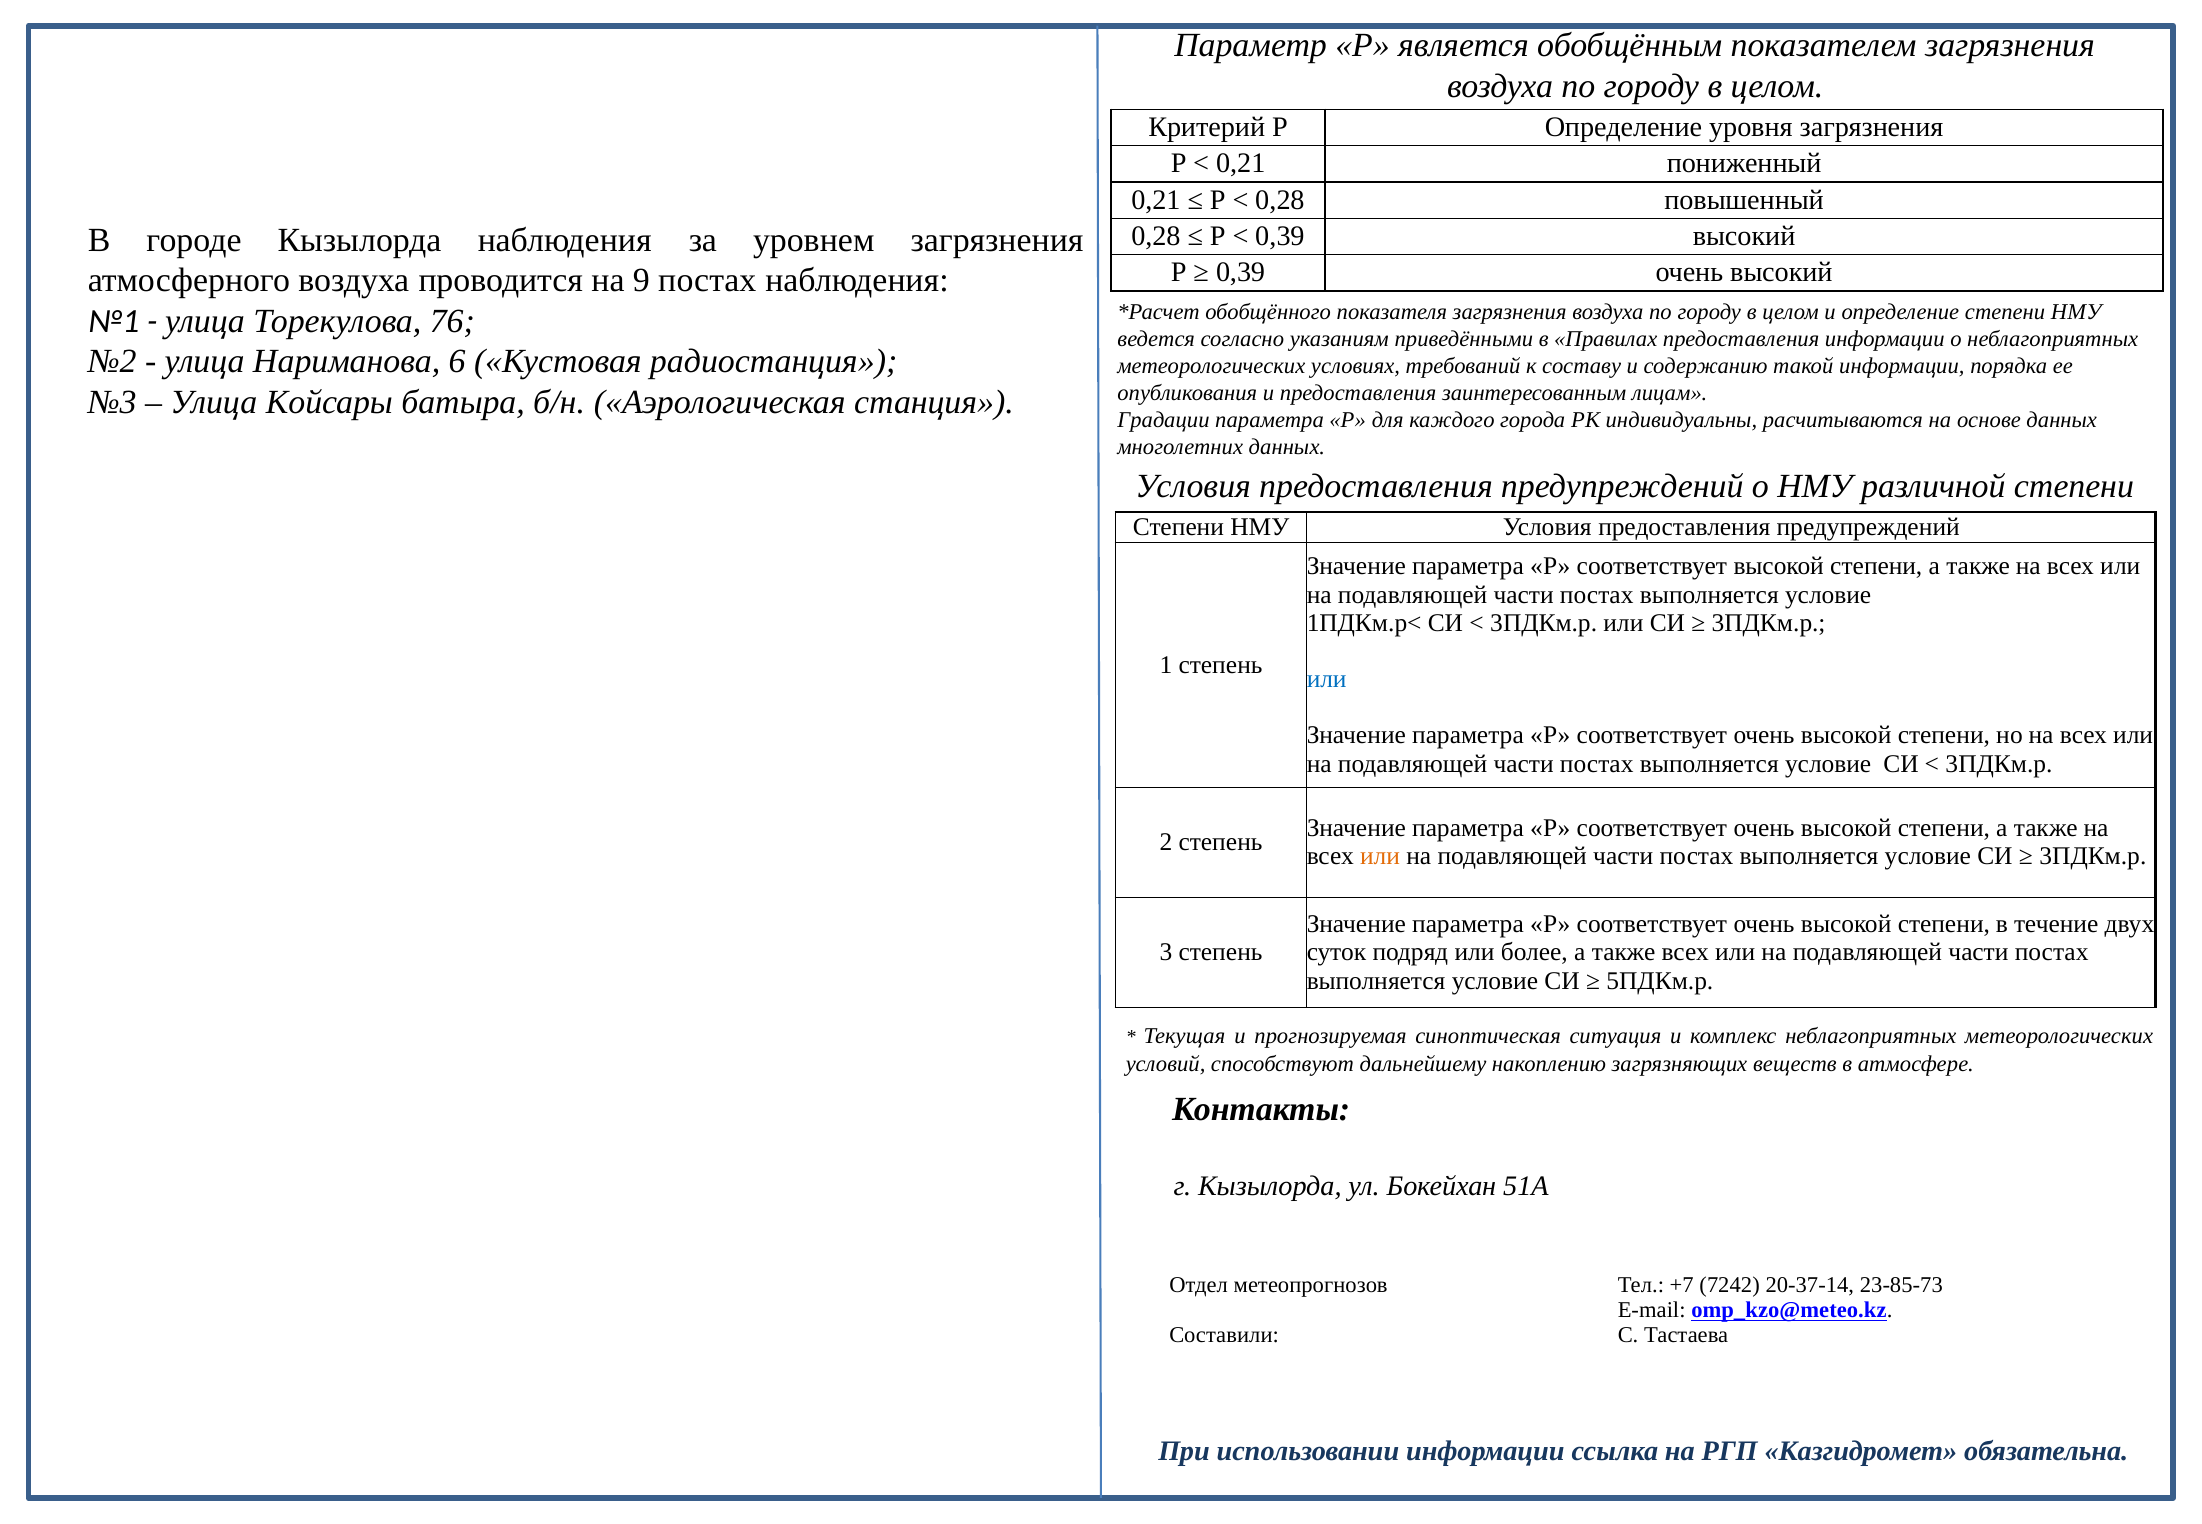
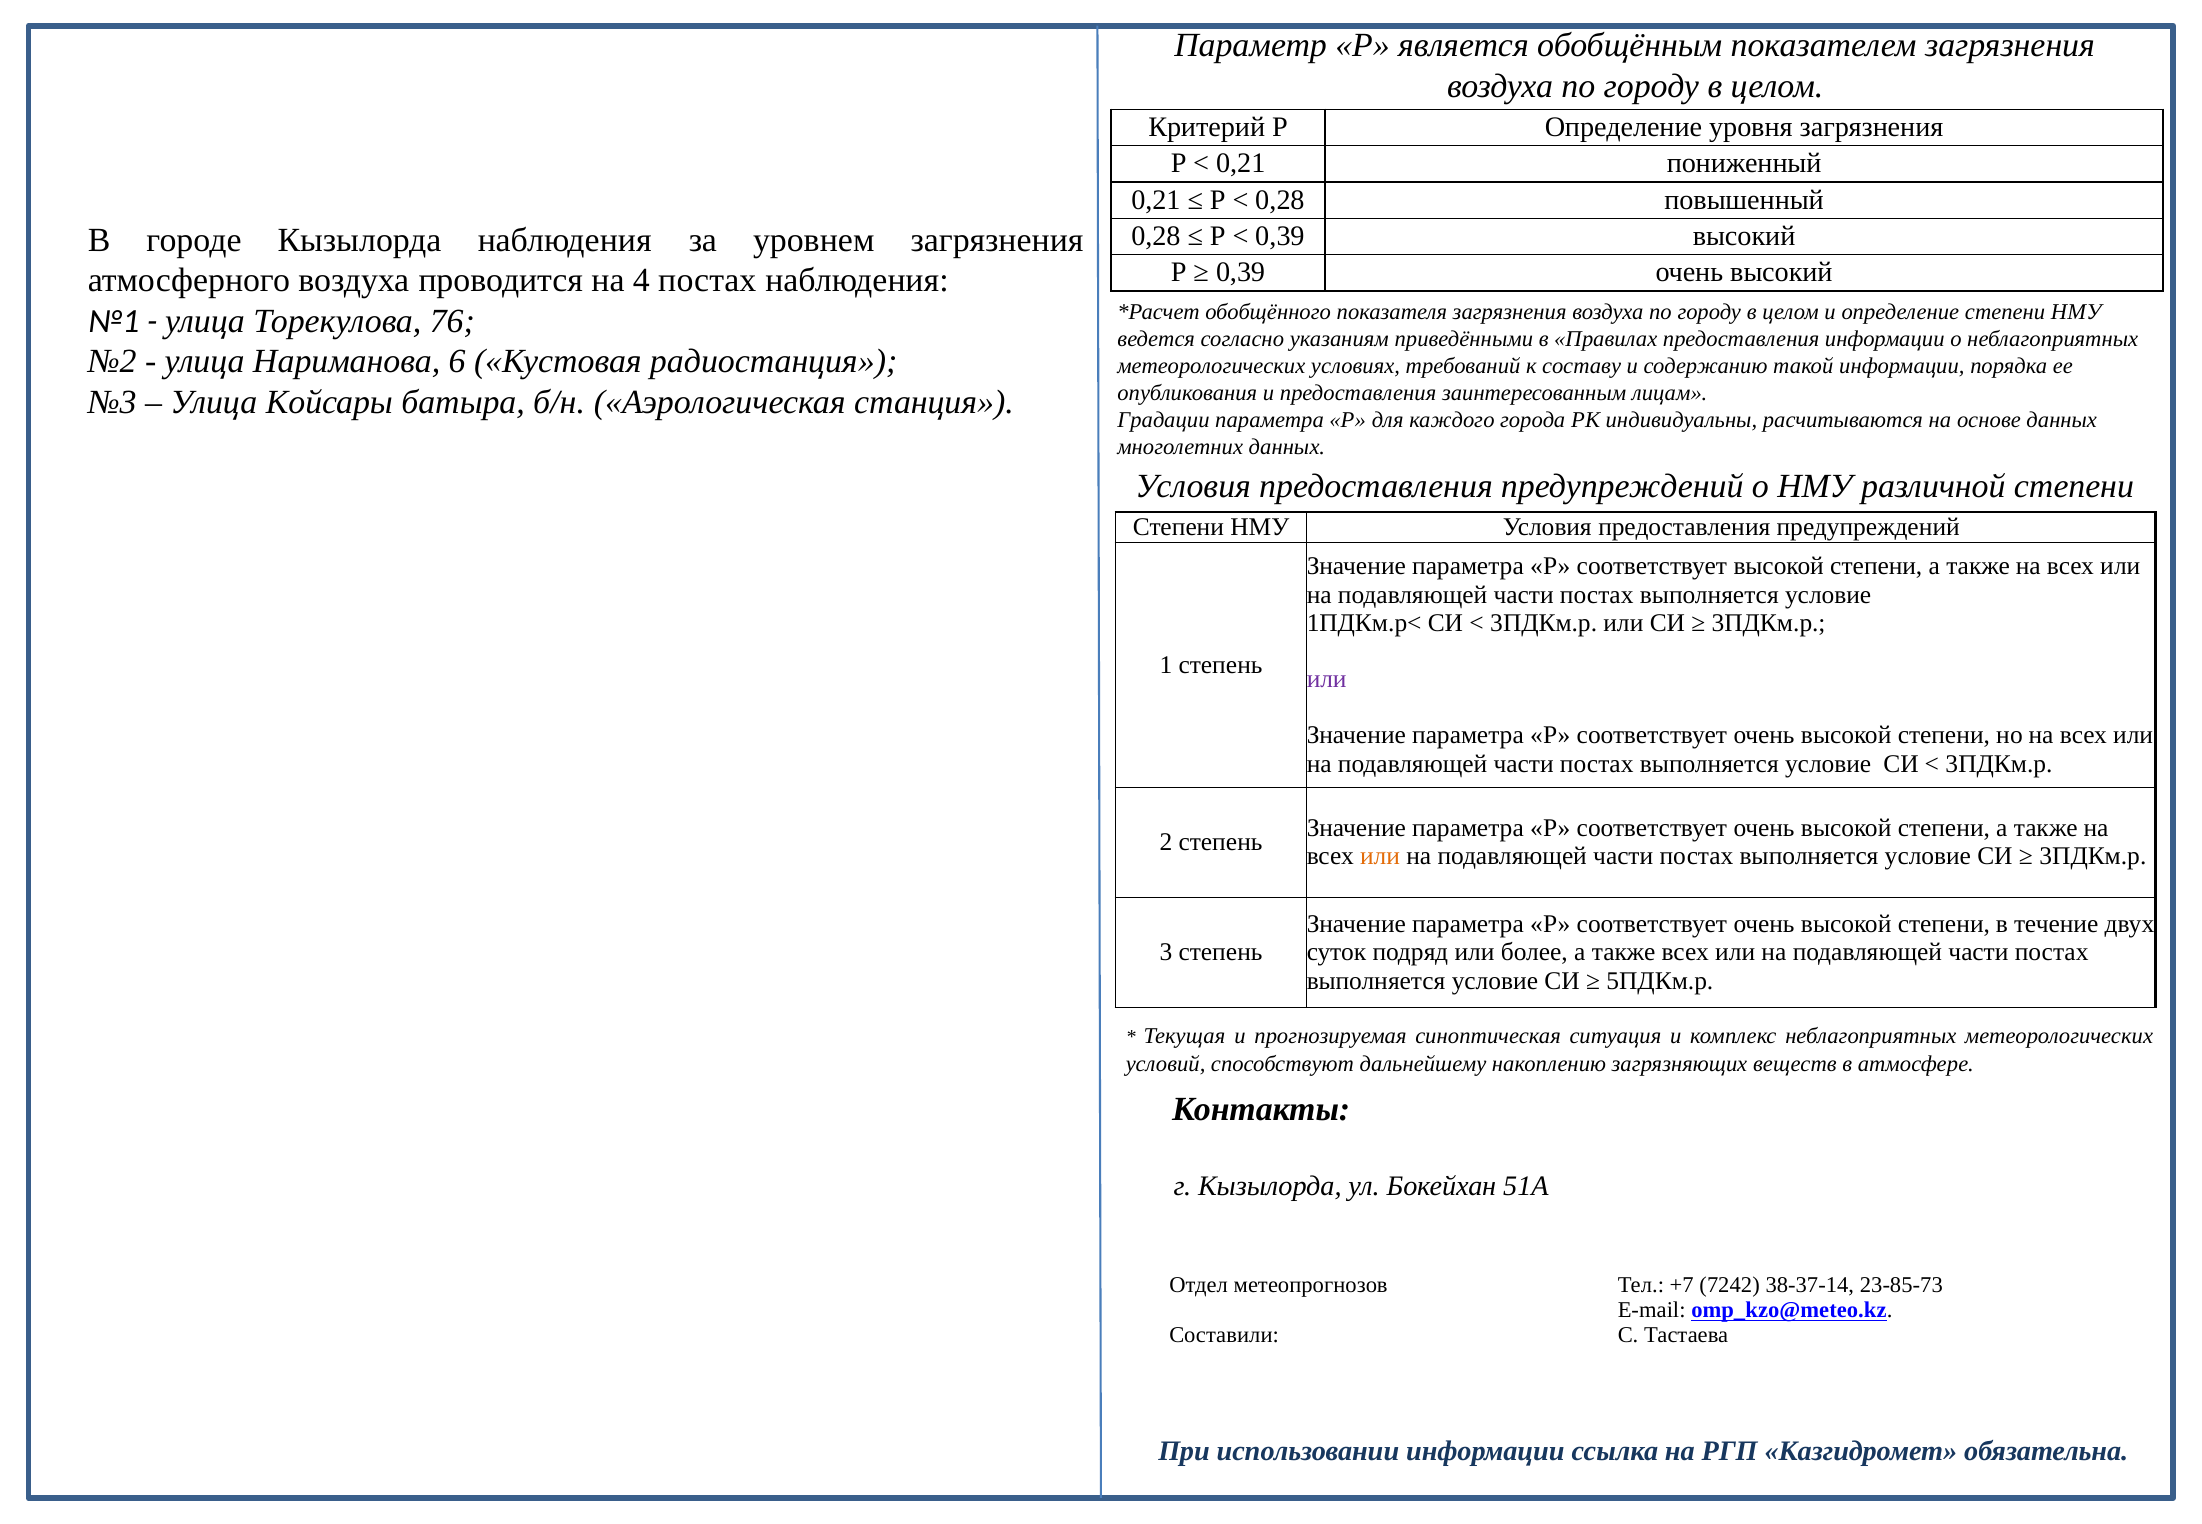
9: 9 -> 4
или at (1327, 679) colour: blue -> purple
20-37-14: 20-37-14 -> 38-37-14
